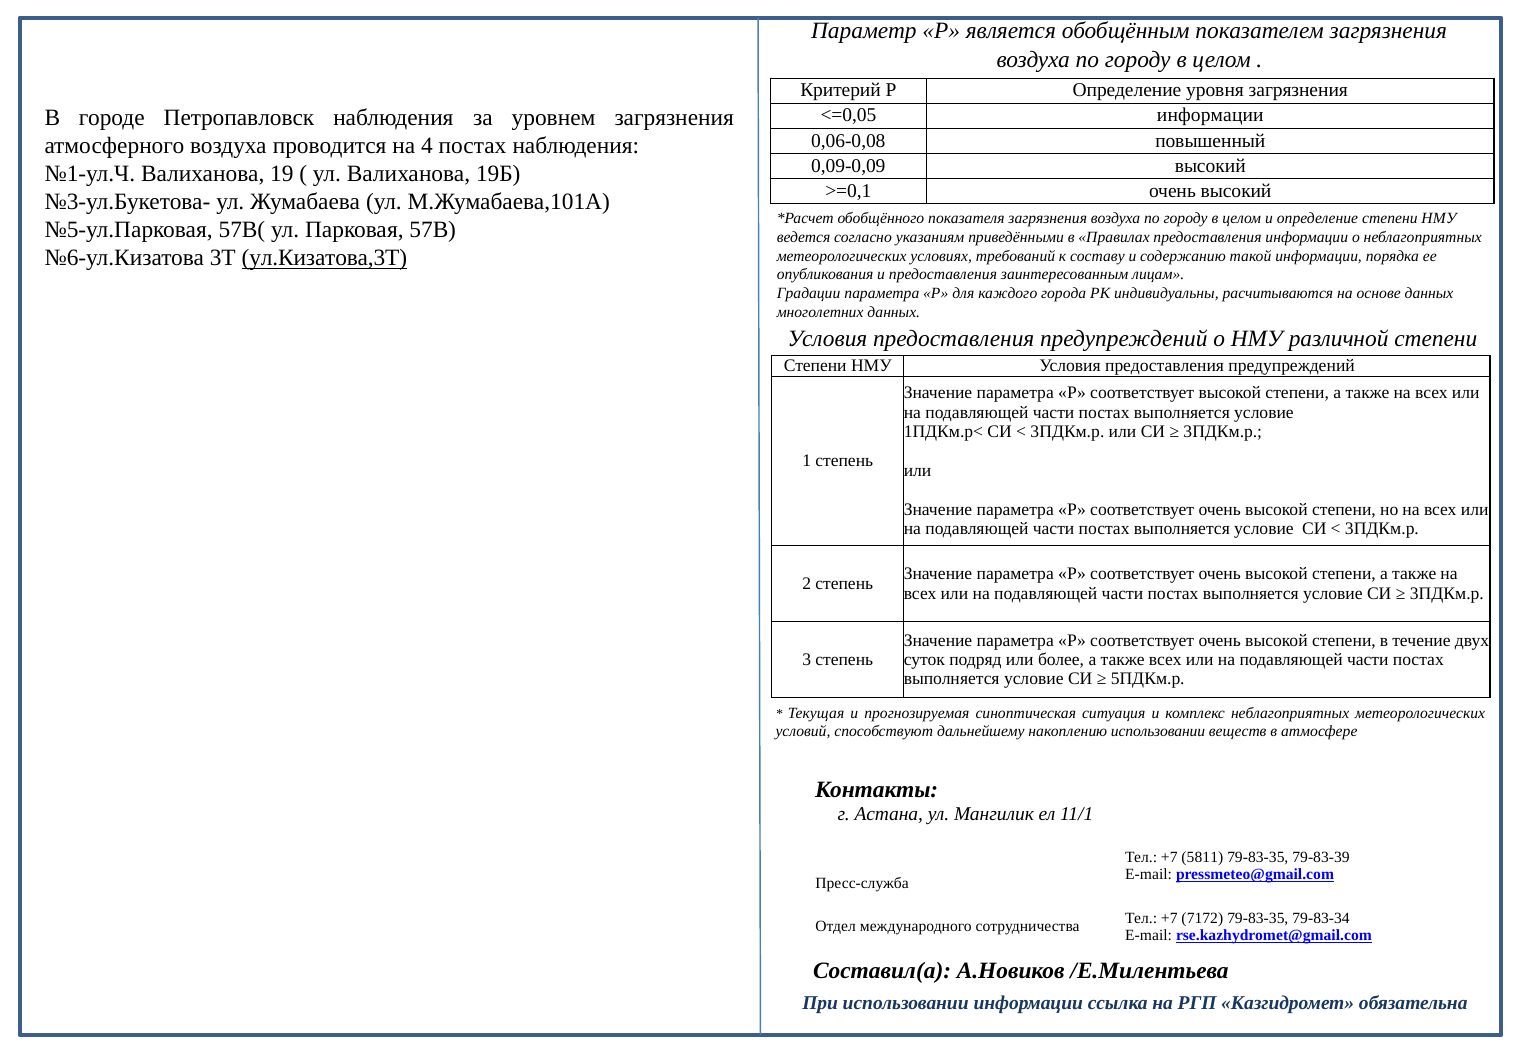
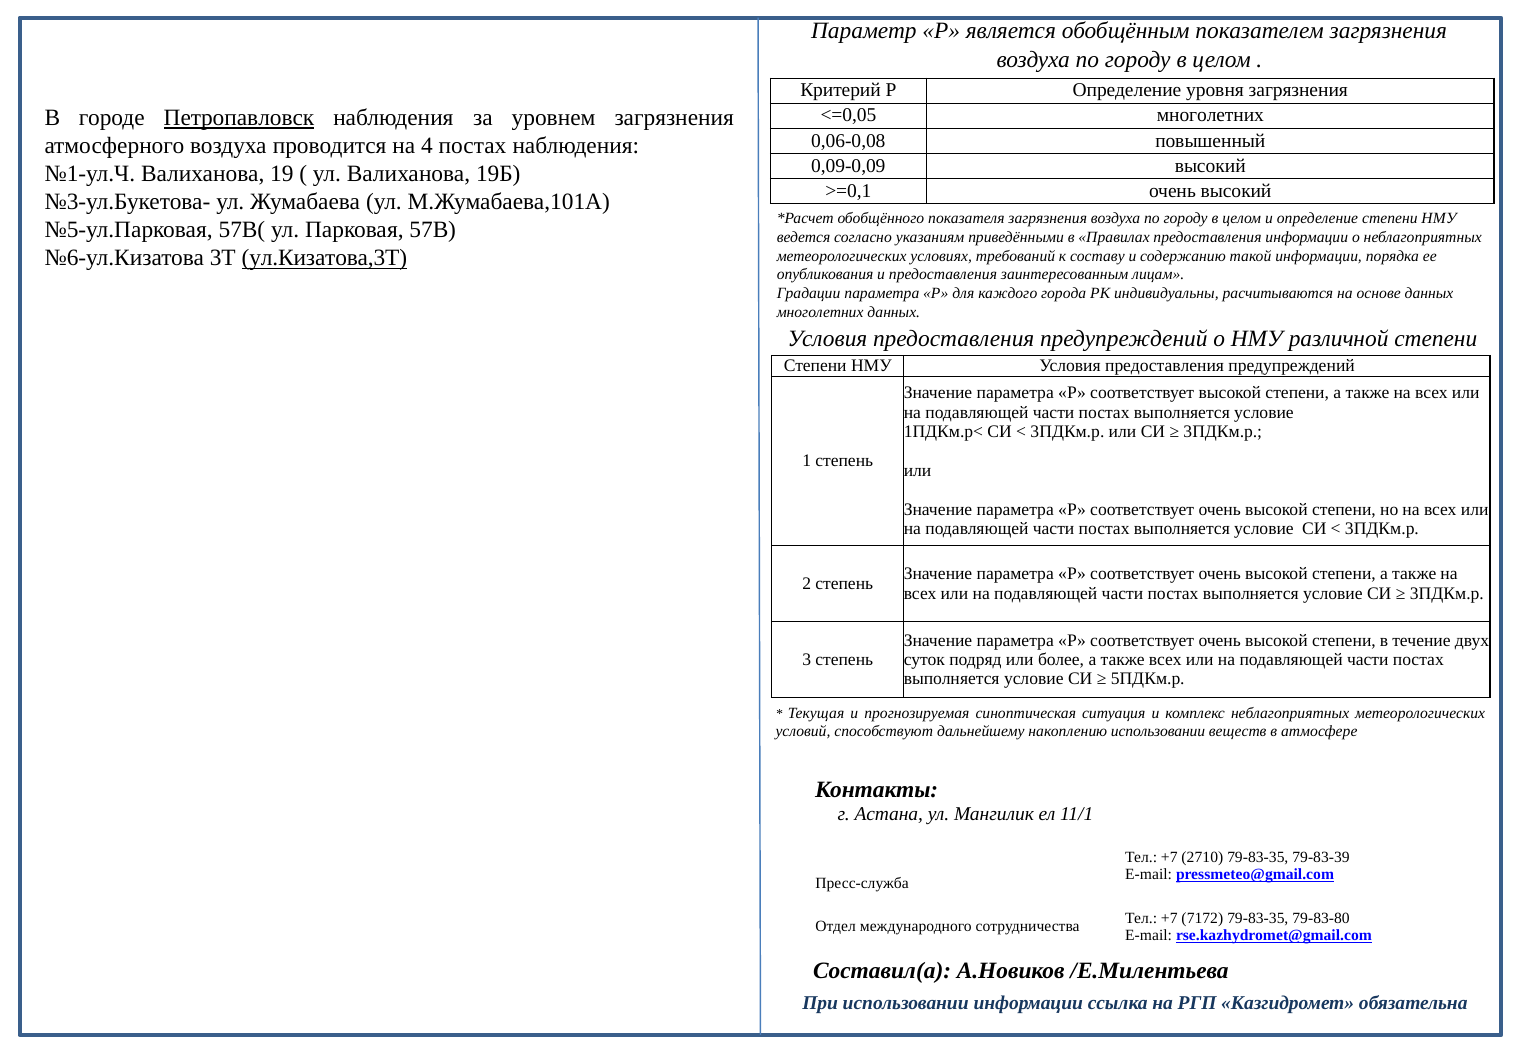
<=0,05 информации: информации -> многолетних
Петропавловск underline: none -> present
5811: 5811 -> 2710
79-83-34: 79-83-34 -> 79-83-80
